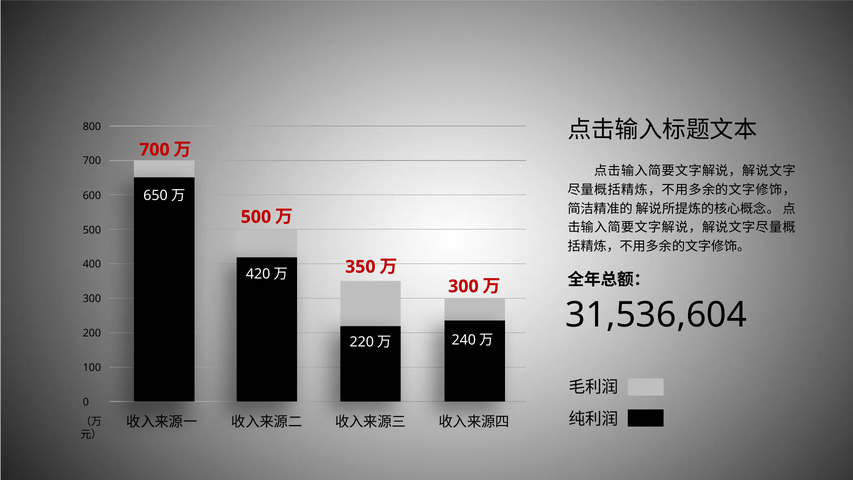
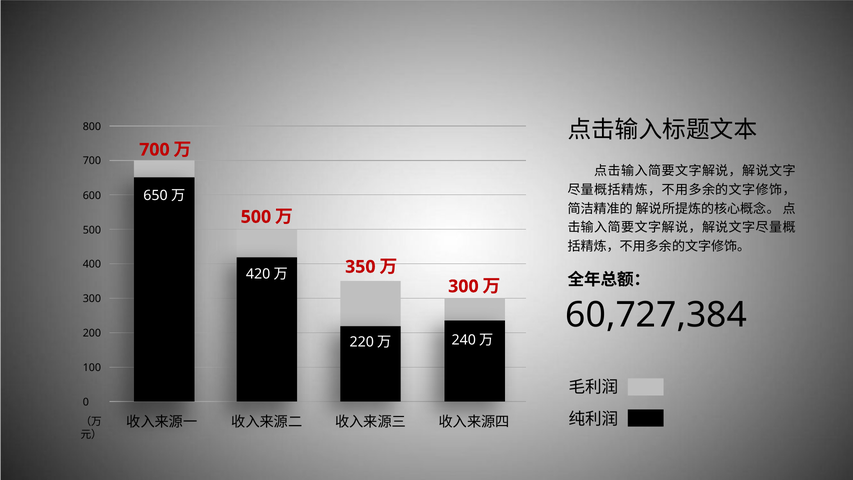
31,536,604: 31,536,604 -> 60,727,384
